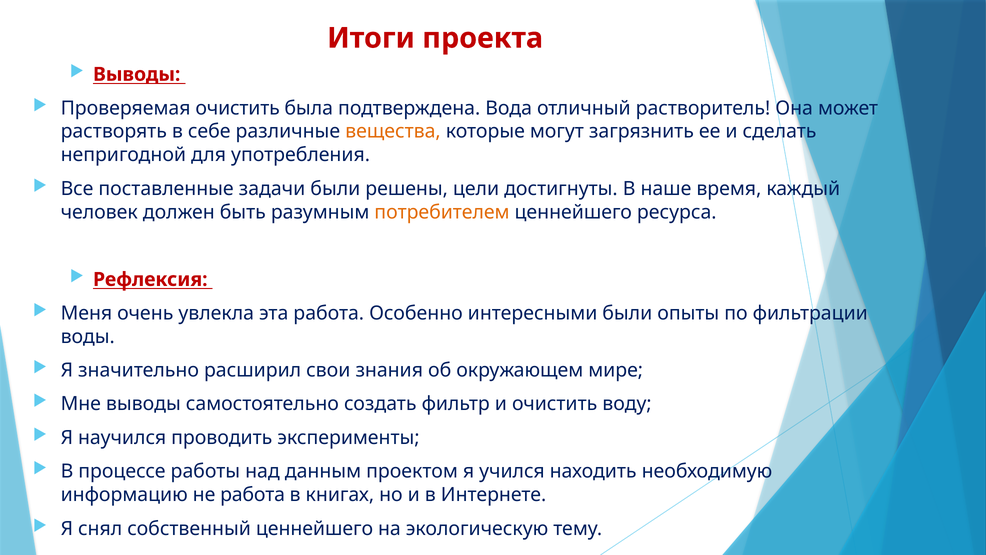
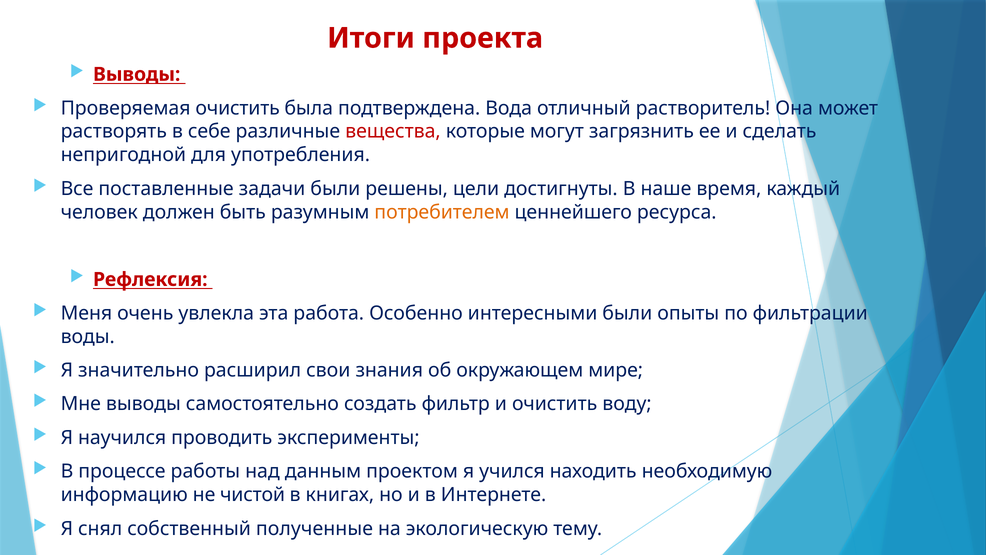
вещества colour: orange -> red
не работа: работа -> чистой
собственный ценнейшего: ценнейшего -> полученные
